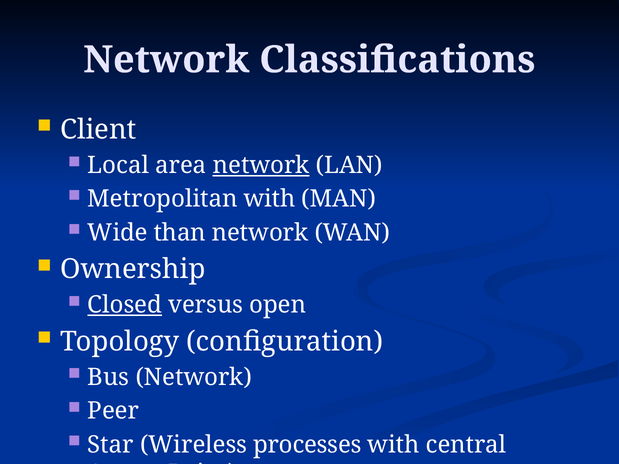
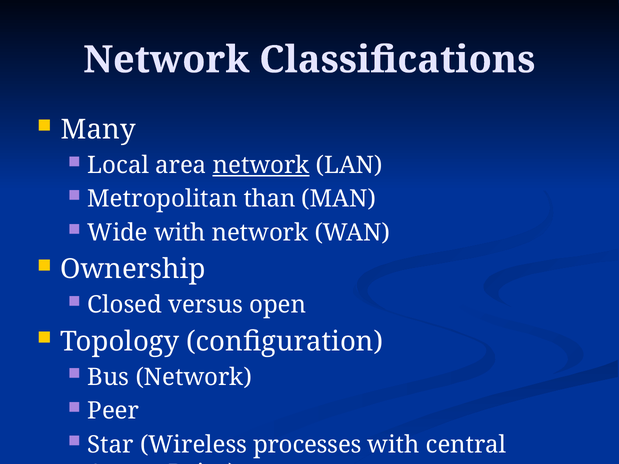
Client: Client -> Many
Metropolitan with: with -> than
Wide than: than -> with
Closed underline: present -> none
